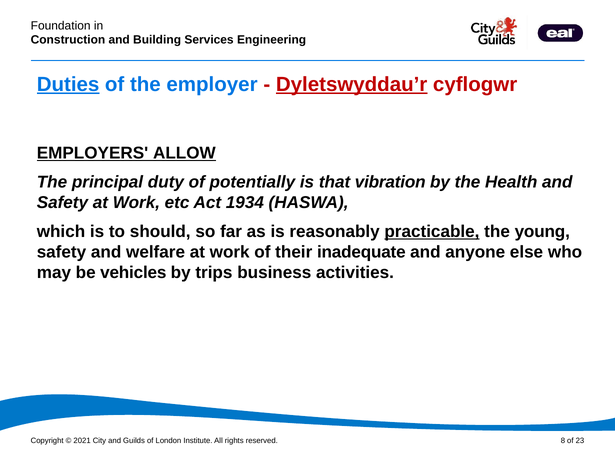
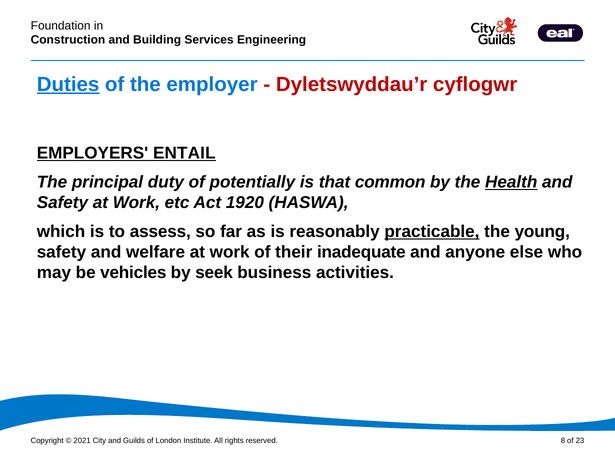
Dyletswyddau’r underline: present -> none
ALLOW: ALLOW -> ENTAIL
vibration: vibration -> common
Health underline: none -> present
1934: 1934 -> 1920
should: should -> assess
trips: trips -> seek
